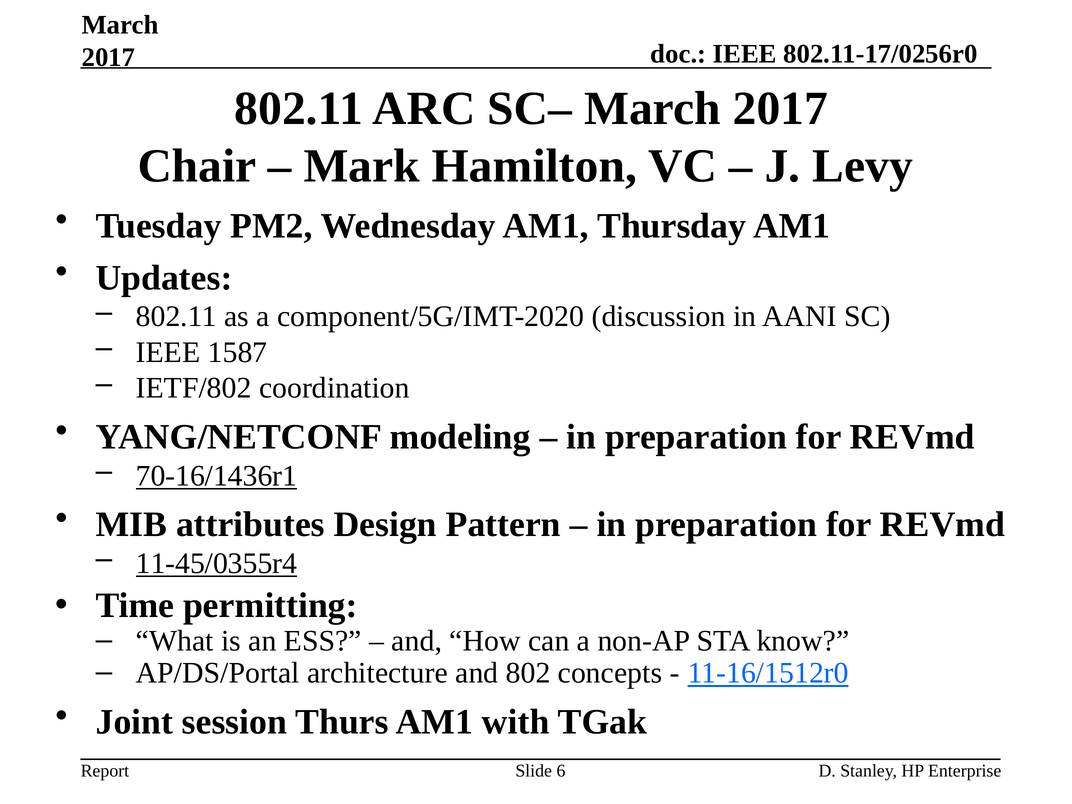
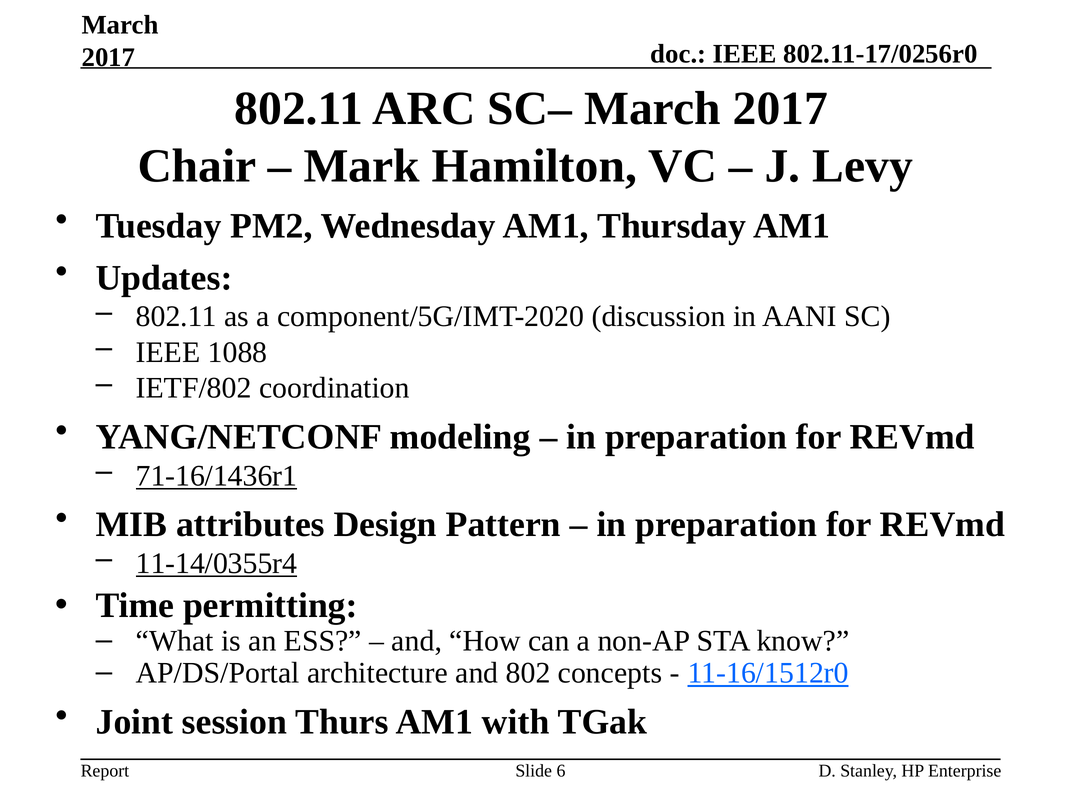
1587: 1587 -> 1088
70-16/1436r1: 70-16/1436r1 -> 71-16/1436r1
11-45/0355r4: 11-45/0355r4 -> 11-14/0355r4
